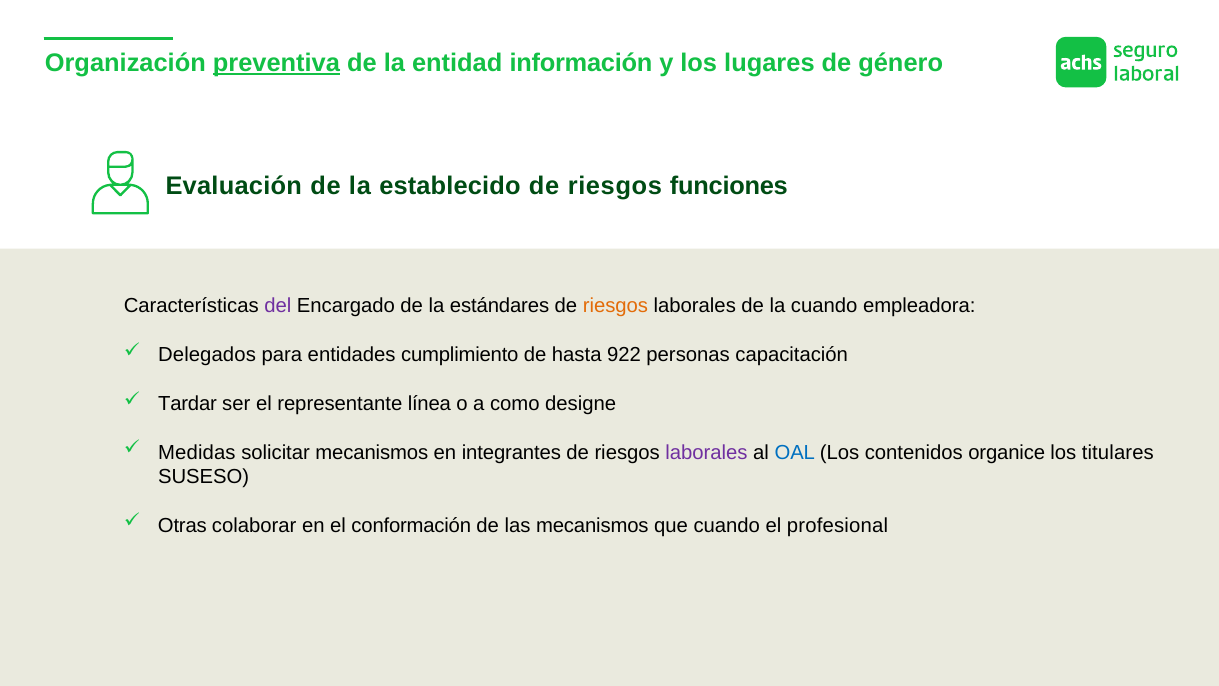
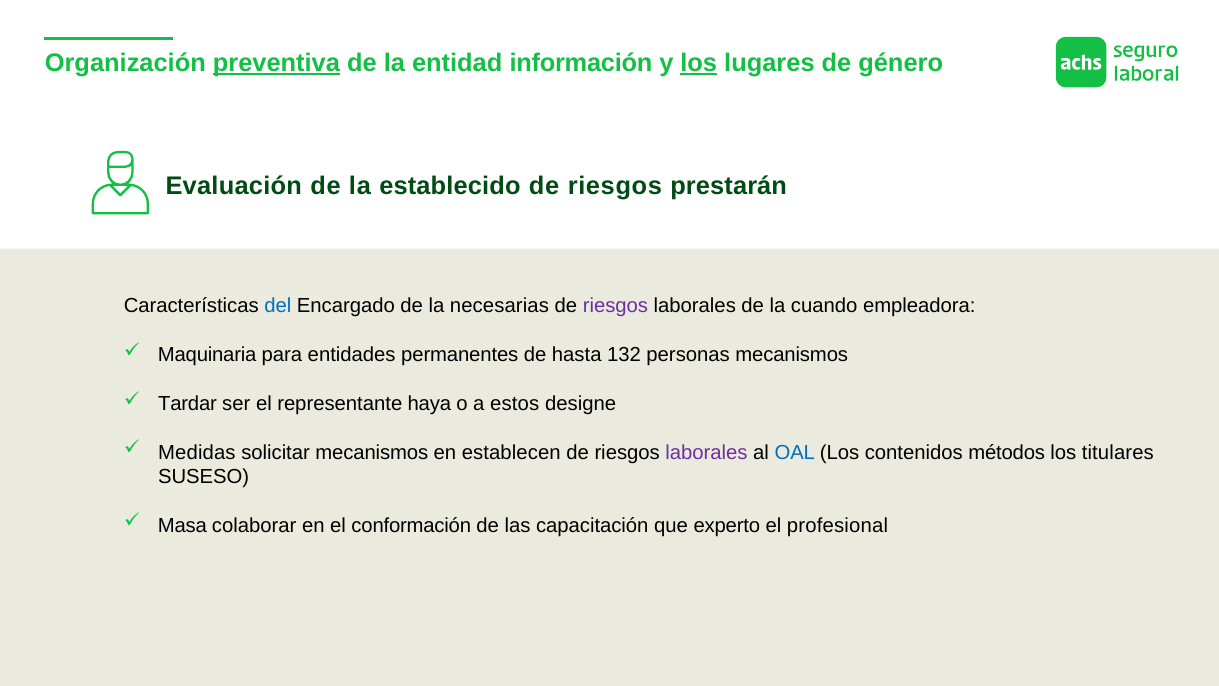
los at (699, 63) underline: none -> present
funciones: funciones -> prestarán
del colour: purple -> blue
estándares: estándares -> necesarias
riesgos at (615, 306) colour: orange -> purple
Delegados: Delegados -> Maquinaria
cumplimiento: cumplimiento -> permanentes
922: 922 -> 132
personas capacitación: capacitación -> mecanismos
línea: línea -> haya
como: como -> estos
integrantes: integrantes -> establecen
organice: organice -> métodos
Otras: Otras -> Masa
las mecanismos: mecanismos -> capacitación
que cuando: cuando -> experto
